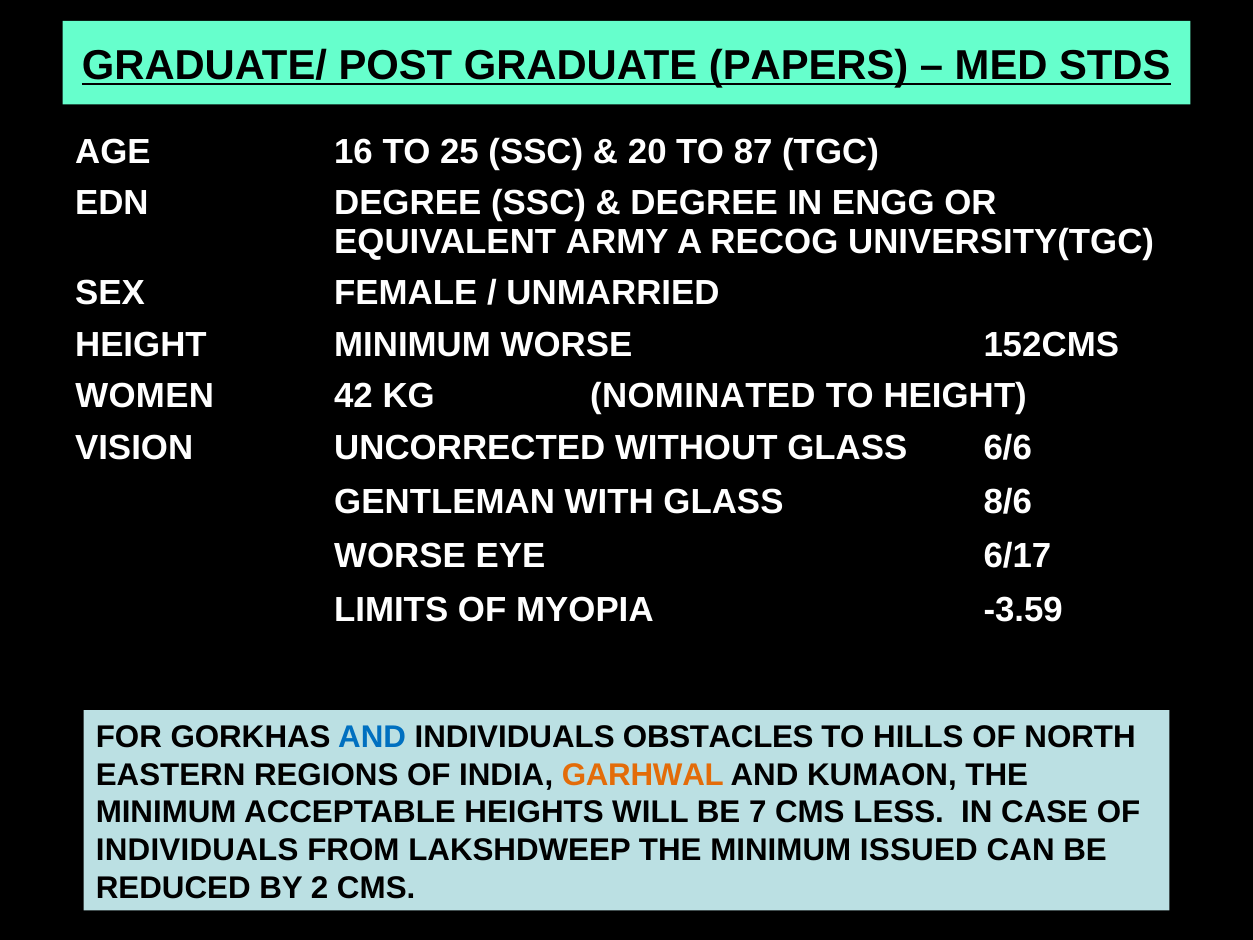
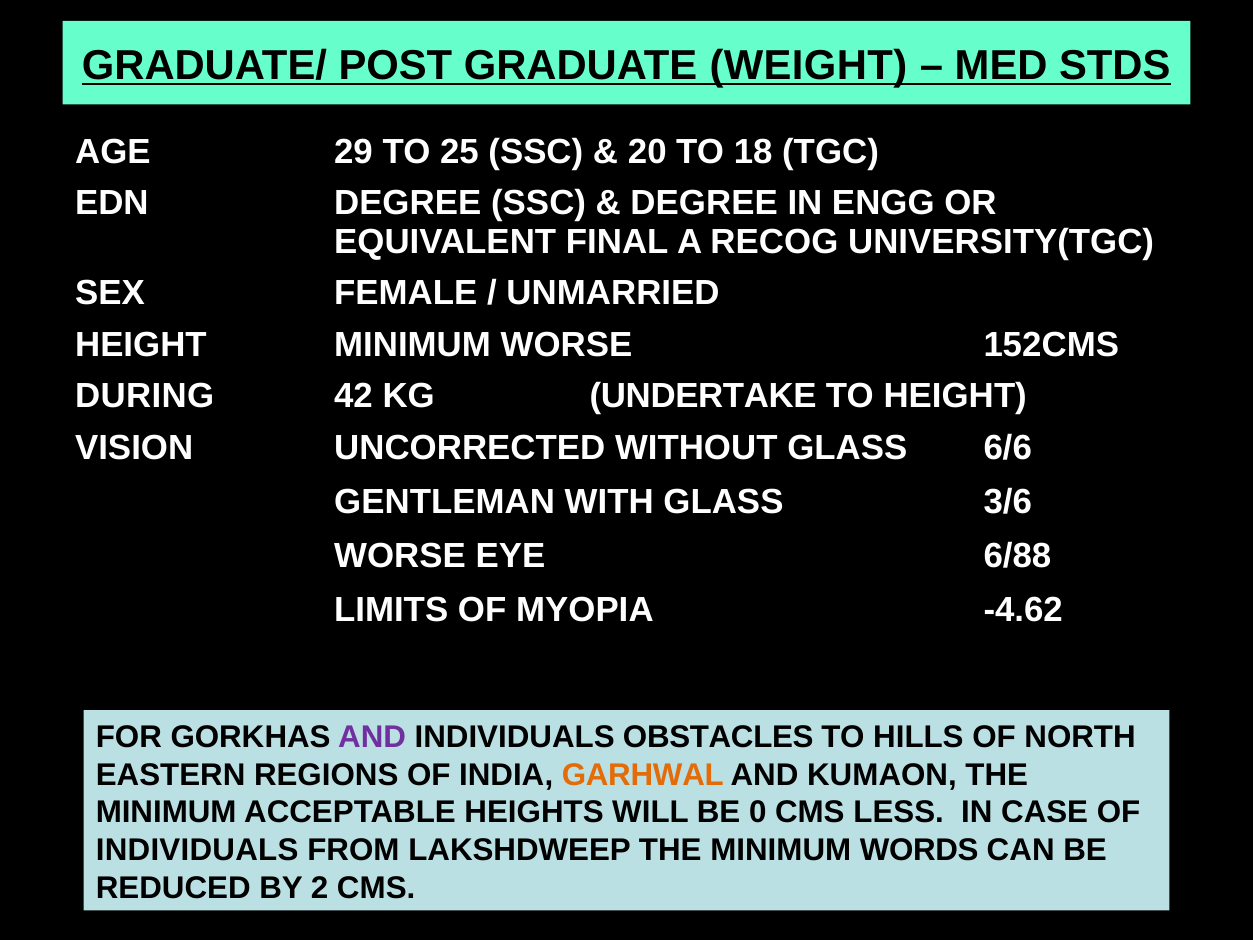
PAPERS: PAPERS -> WEIGHT
16: 16 -> 29
87: 87 -> 18
ARMY: ARMY -> FINAL
WOMEN: WOMEN -> DURING
NOMINATED: NOMINATED -> UNDERTAKE
8/6: 8/6 -> 3/6
6/17: 6/17 -> 6/88
-3.59: -3.59 -> -4.62
AND at (372, 737) colour: blue -> purple
7: 7 -> 0
ISSUED: ISSUED -> WORDS
